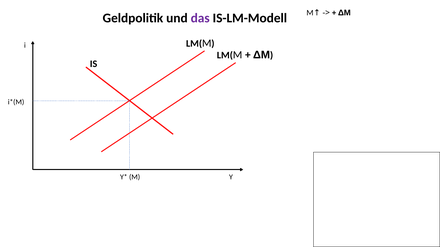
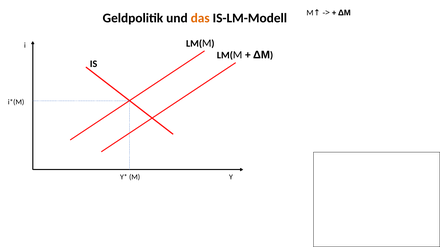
das colour: purple -> orange
